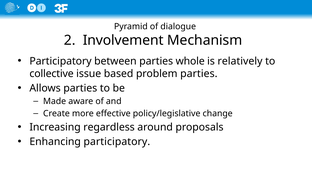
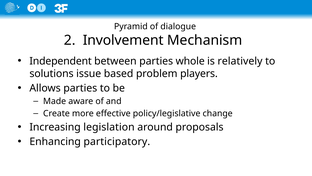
Participatory at (61, 61): Participatory -> Independent
collective: collective -> solutions
problem parties: parties -> players
regardless: regardless -> legislation
